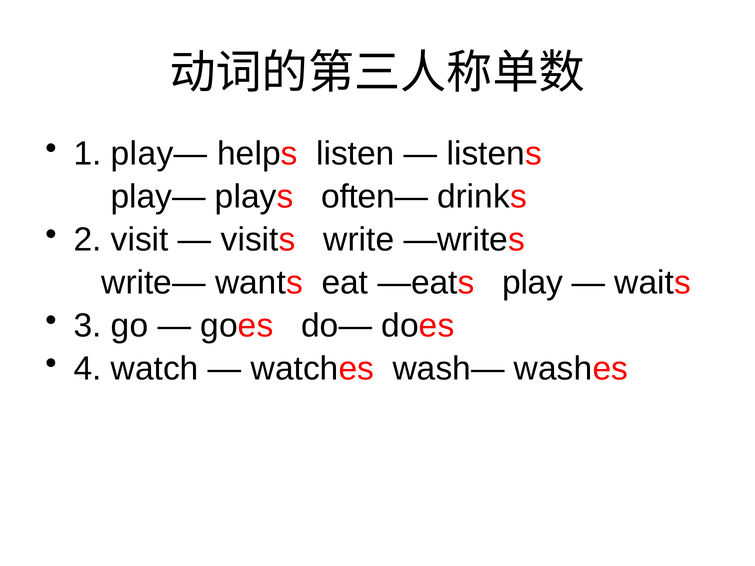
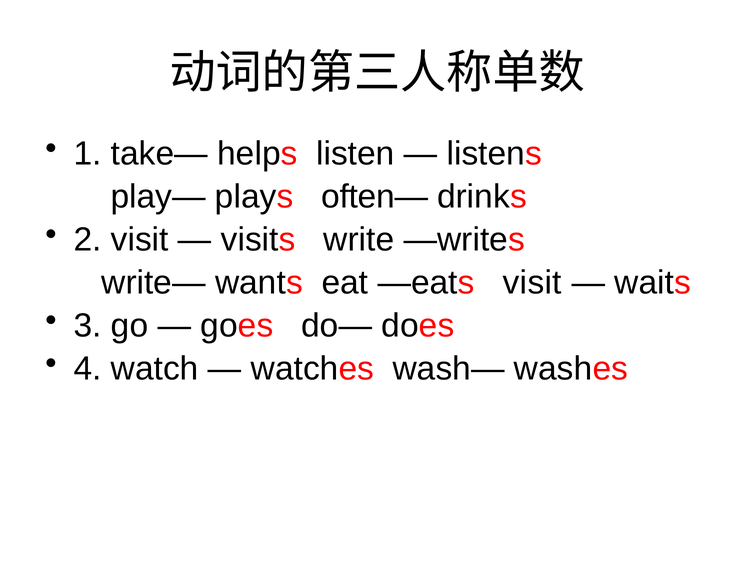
1 play—: play— -> take—
—eats play: play -> visit
